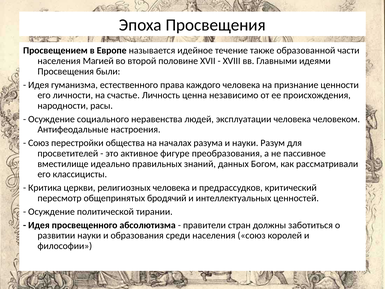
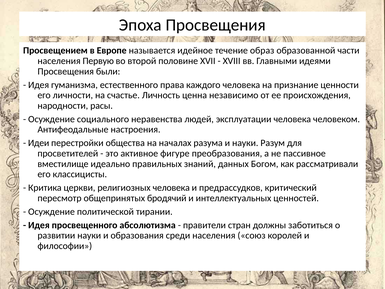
также: также -> образ
Магией: Магией -> Первую
Союз at (39, 143): Союз -> Идеи
